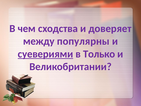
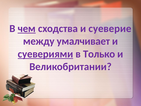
чем underline: none -> present
доверяет: доверяет -> суеверие
популярны: популярны -> умалчивает
